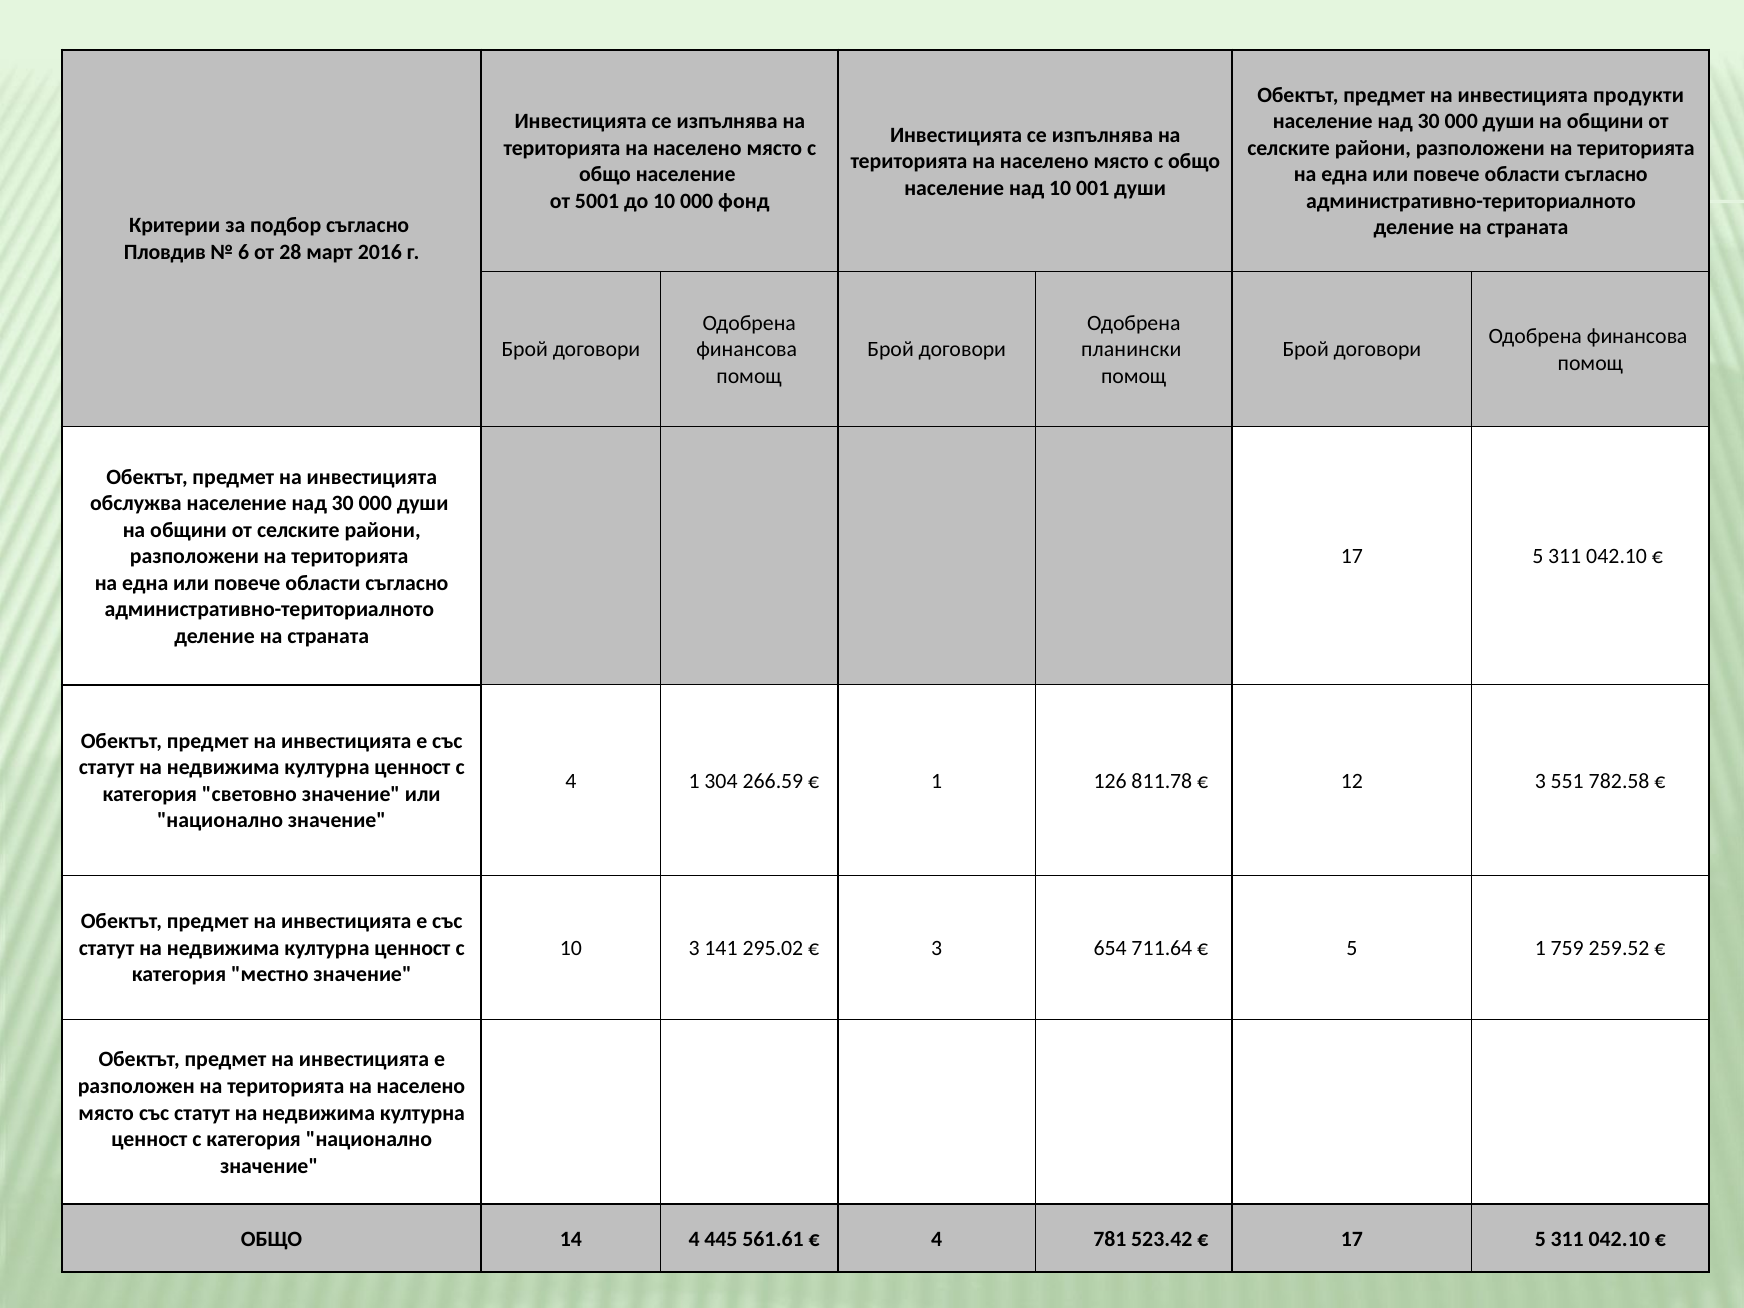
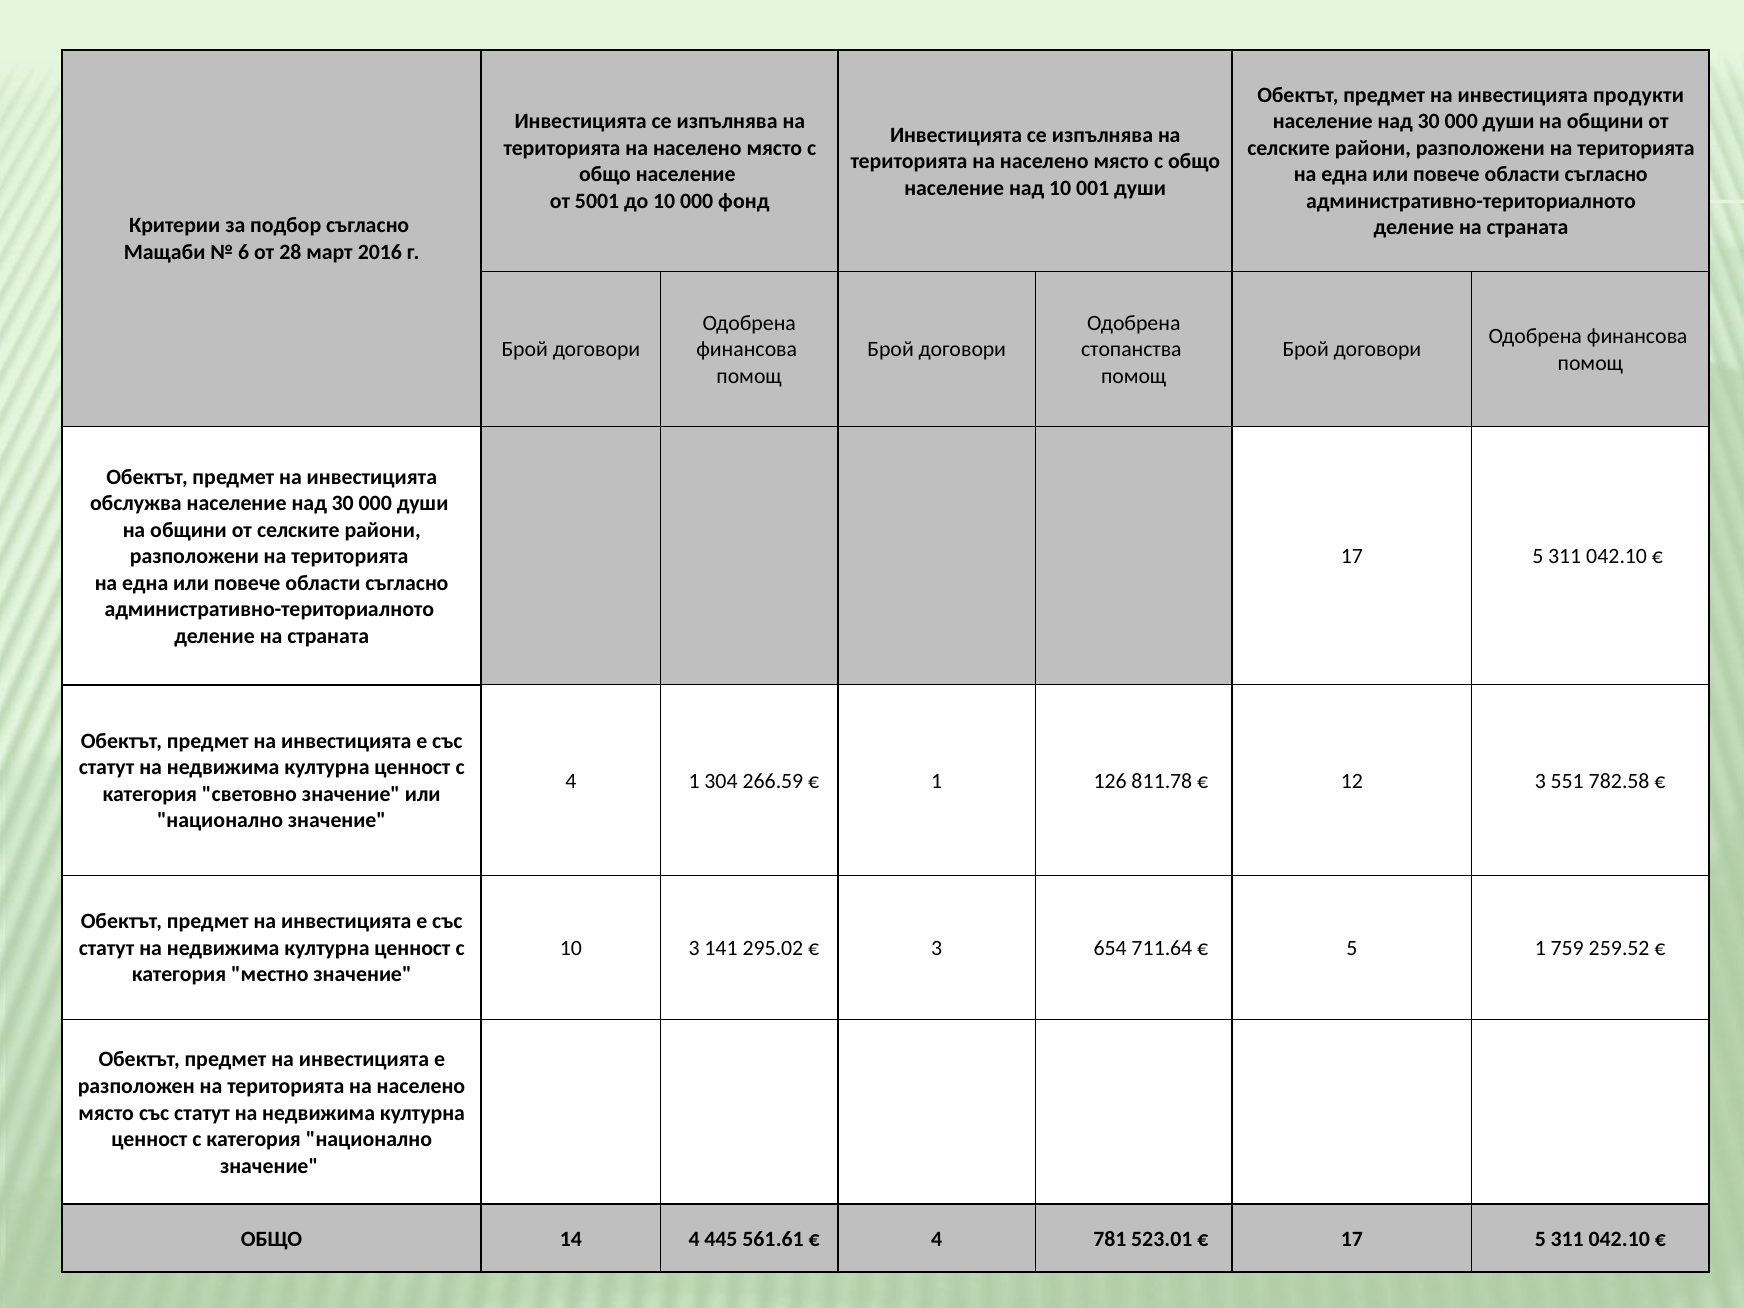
Пловдив: Пловдив -> Мащаби
планински: планински -> стопанства
523.42: 523.42 -> 523.01
